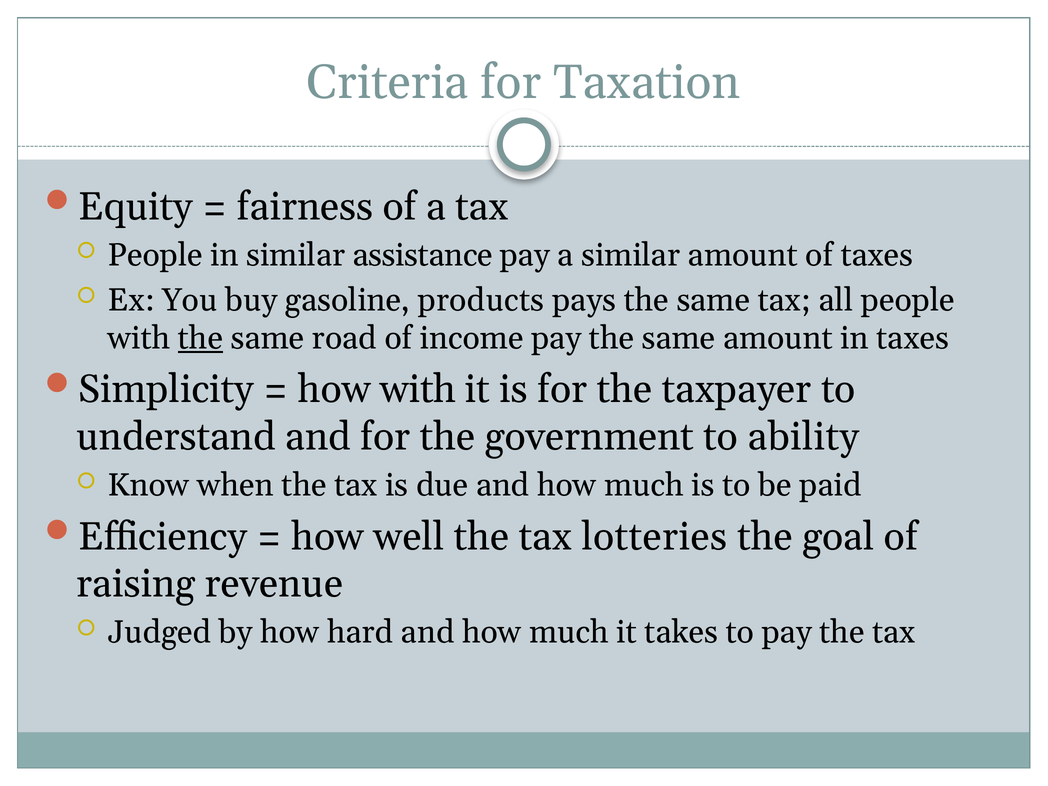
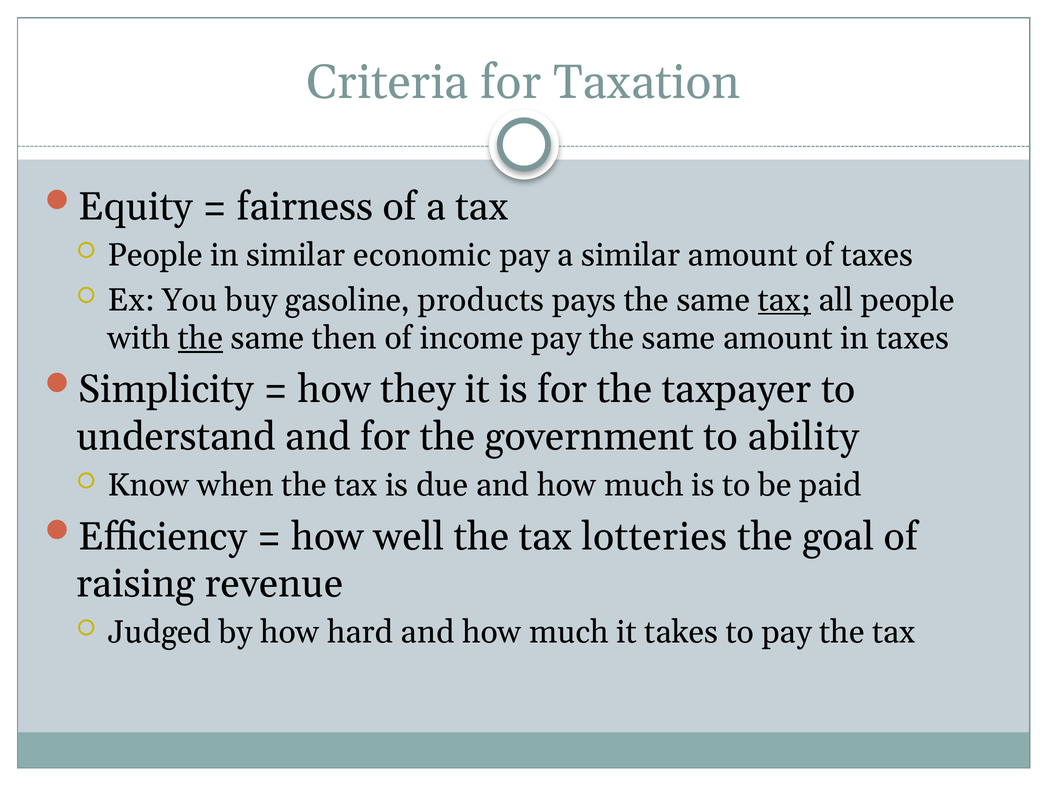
assistance: assistance -> economic
tax at (784, 300) underline: none -> present
road: road -> then
how with: with -> they
